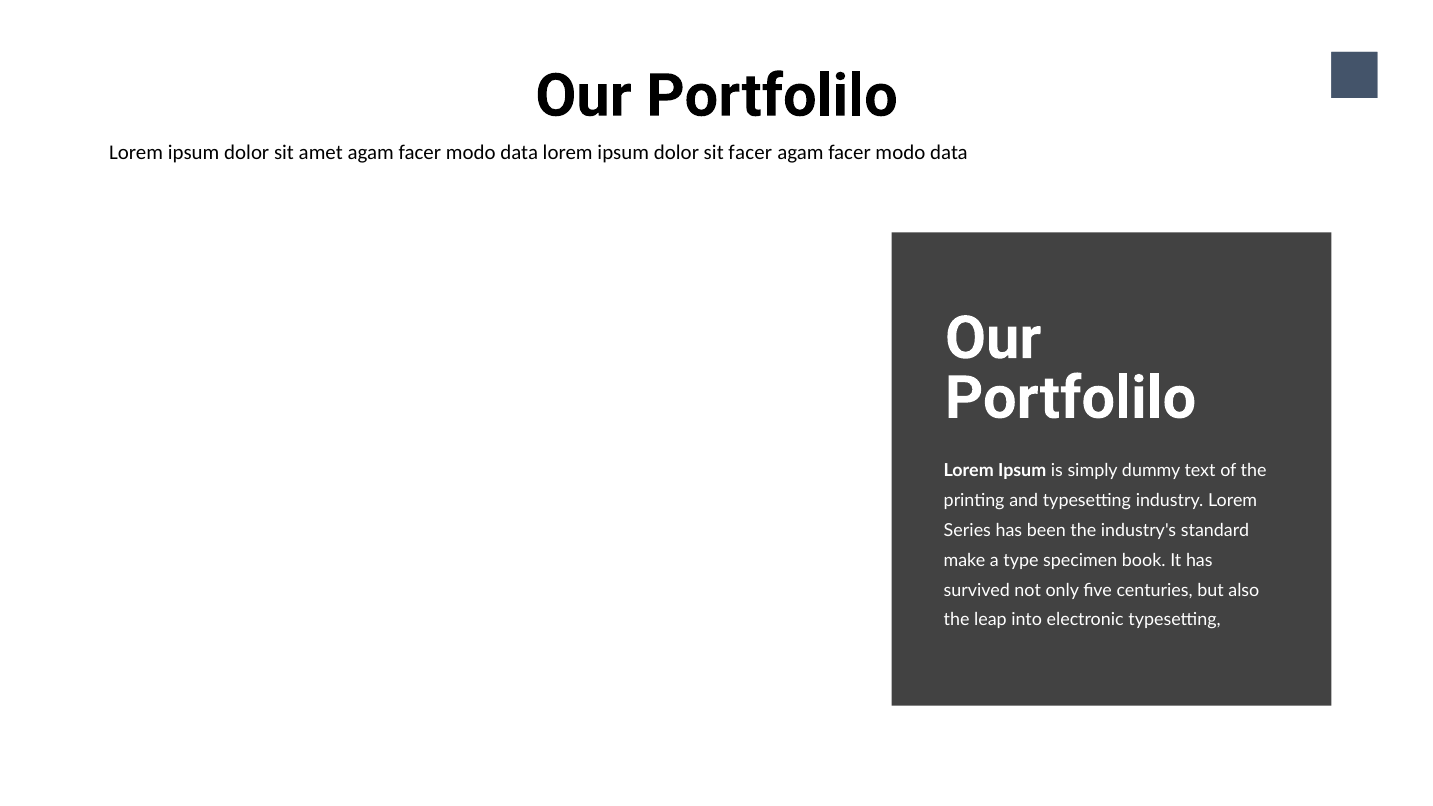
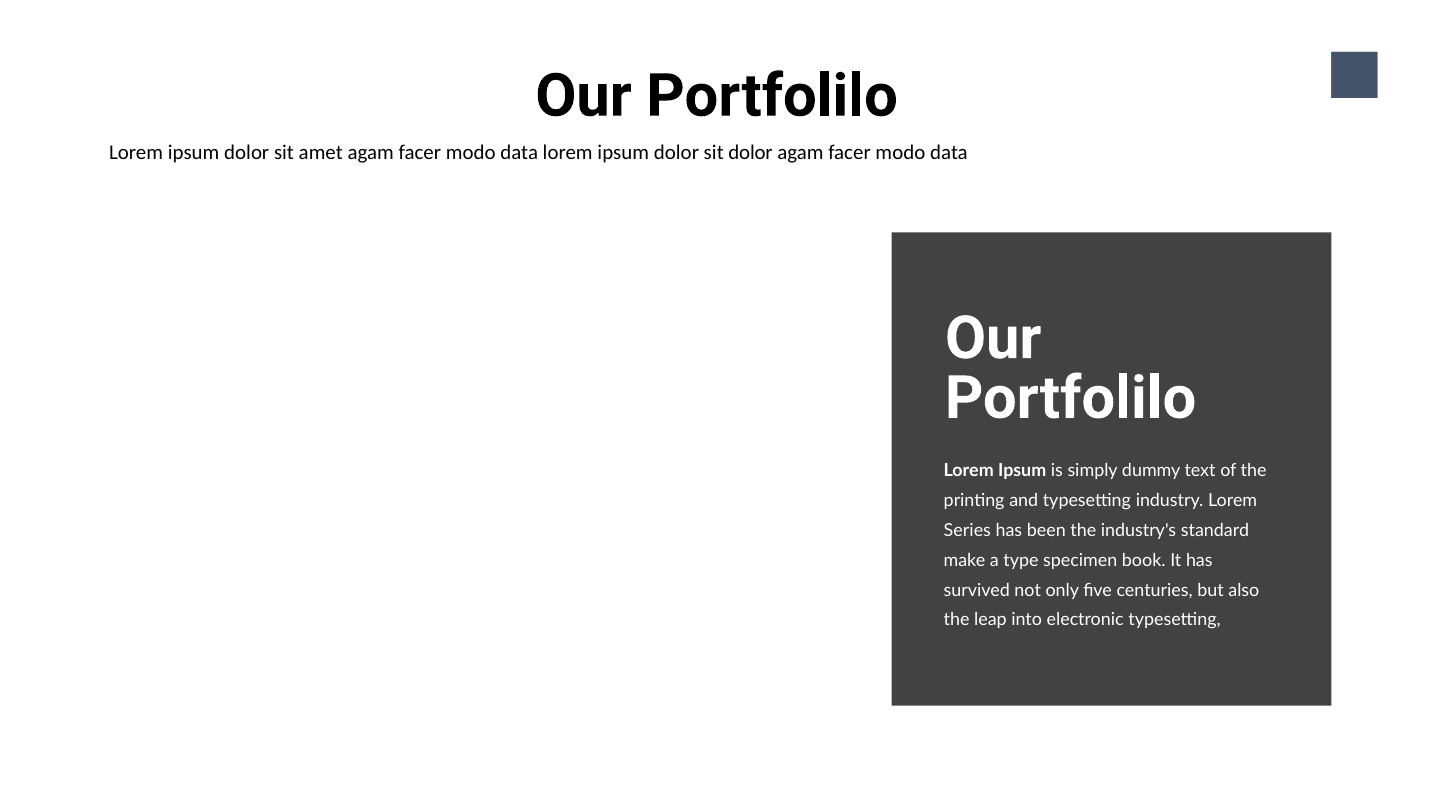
sit facer: facer -> dolor
